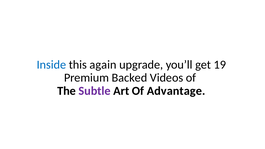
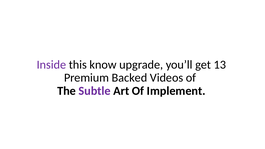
Inside colour: blue -> purple
again: again -> know
19: 19 -> 13
Advantage: Advantage -> Implement
